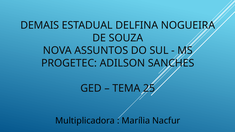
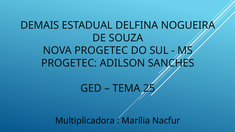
NOVA ASSUNTOS: ASSUNTOS -> PROGETEC
